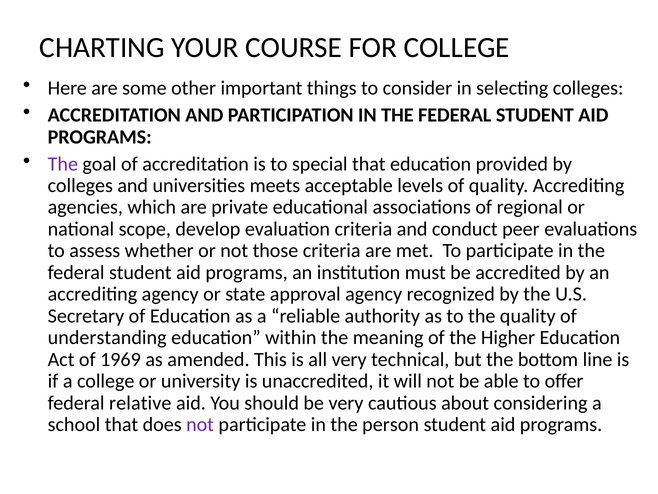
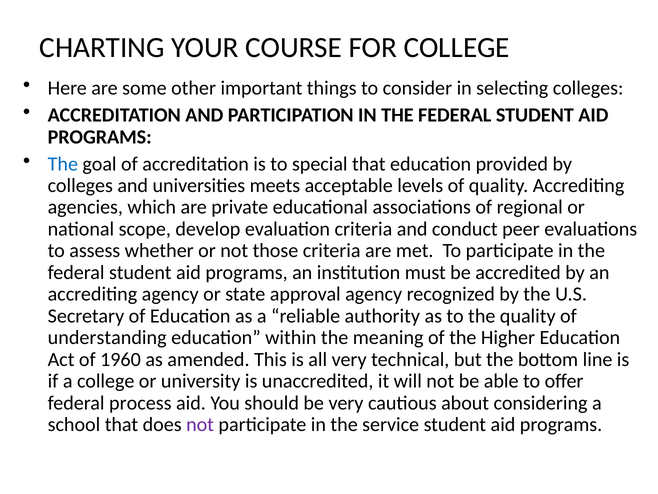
The at (63, 164) colour: purple -> blue
1969: 1969 -> 1960
relative: relative -> process
person: person -> service
